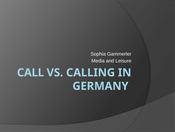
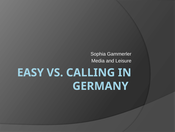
CALL: CALL -> EASY
